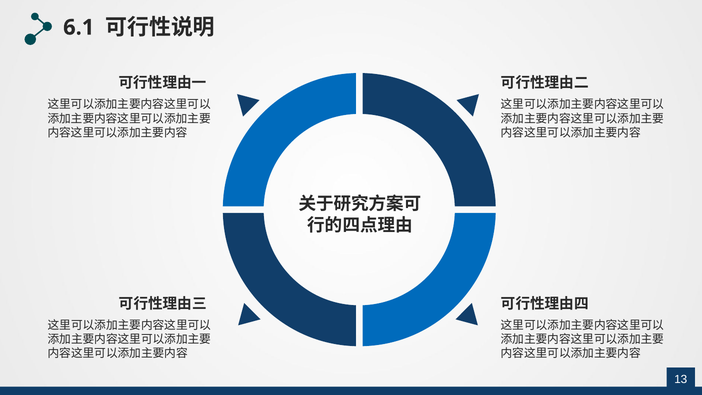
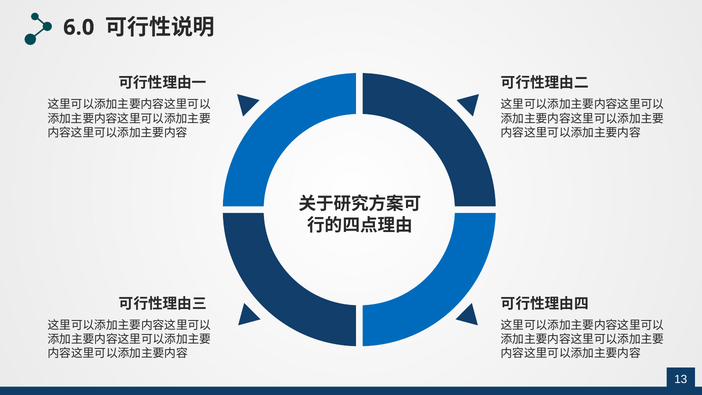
6.1: 6.1 -> 6.0
